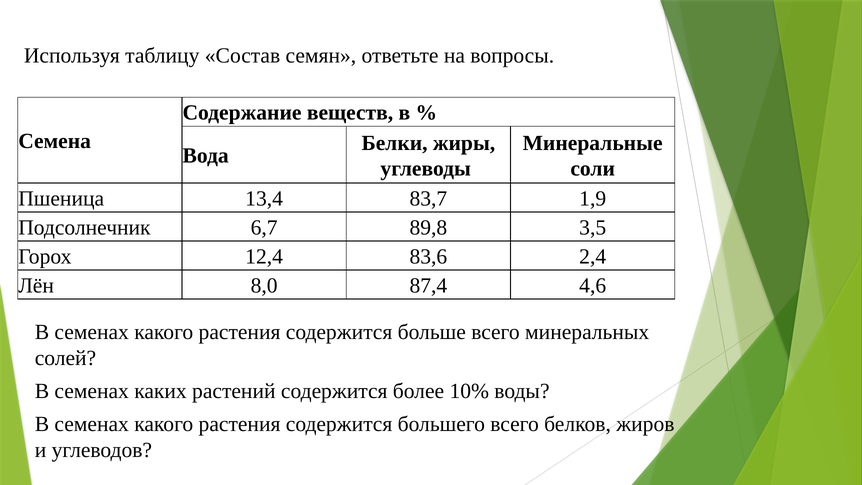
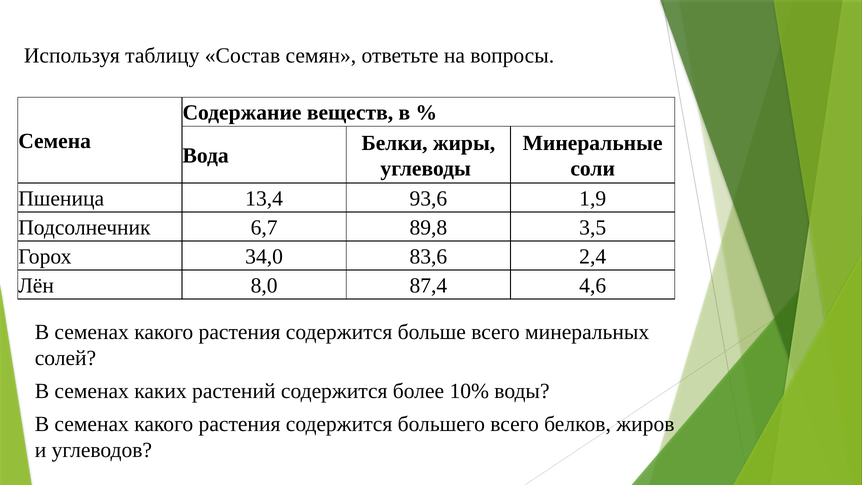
83,7: 83,7 -> 93,6
12,4: 12,4 -> 34,0
